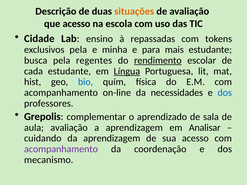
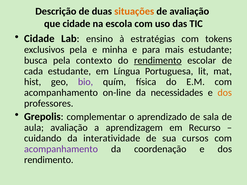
que acesso: acesso -> cidade
repassadas: repassadas -> estratégias
regentes: regentes -> contexto
Língua underline: present -> none
bio colour: blue -> purple
dos at (225, 93) colour: blue -> orange
Analisar: Analisar -> Recurso
da aprendizagem: aprendizagem -> interatividade
sua acesso: acesso -> cursos
mecanismo at (49, 160): mecanismo -> rendimento
